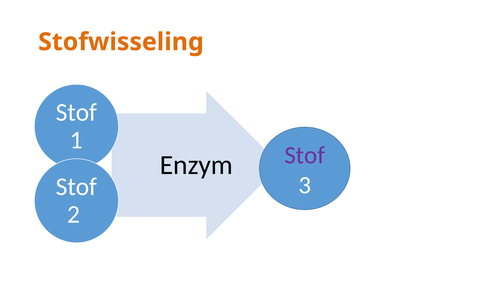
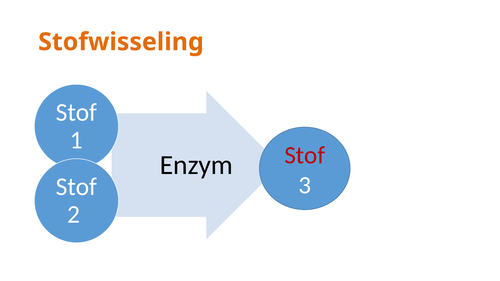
Stof at (305, 155) colour: purple -> red
